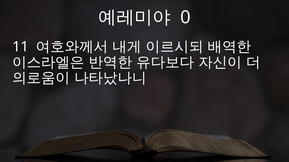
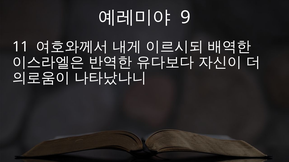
0: 0 -> 9
